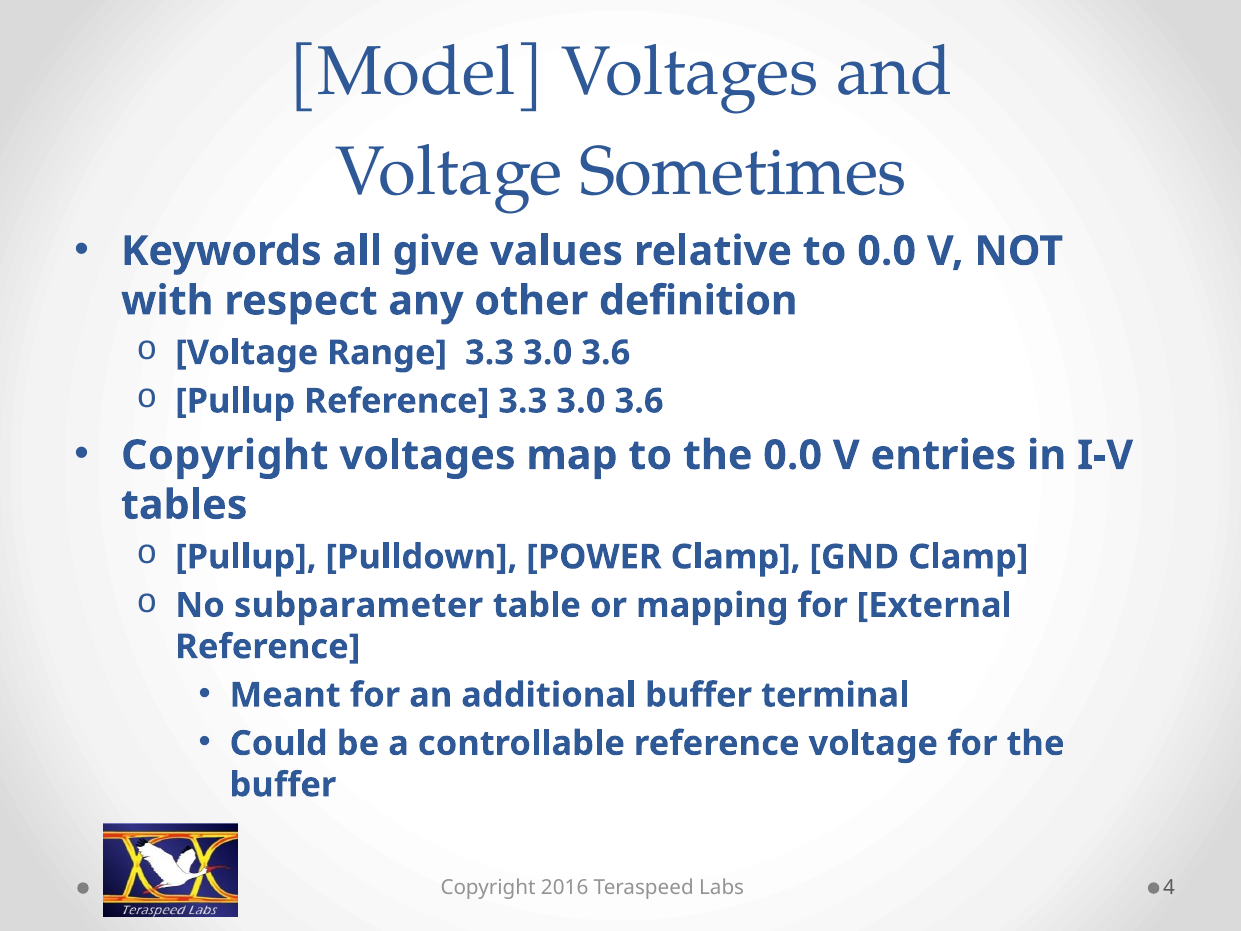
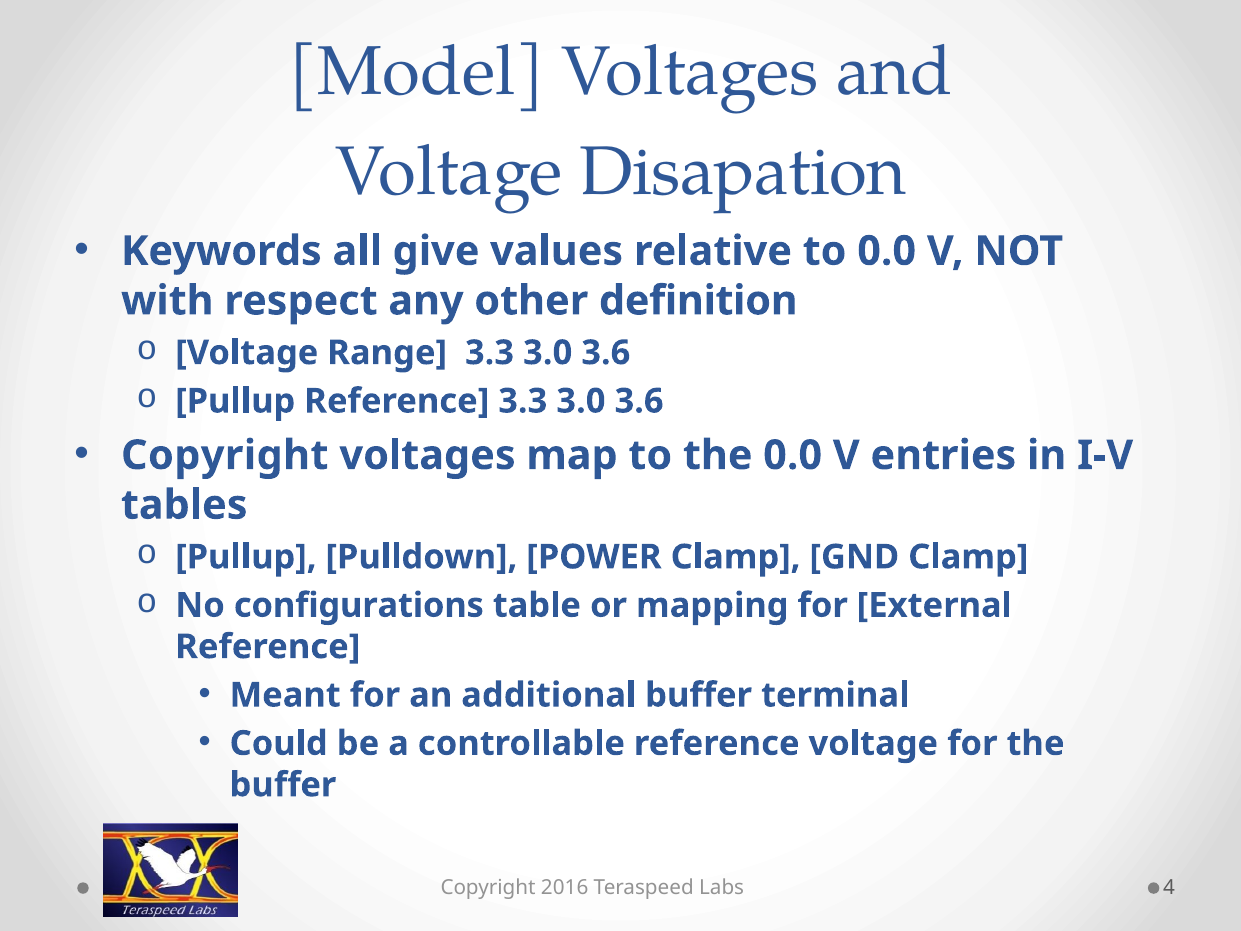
Sometimes: Sometimes -> Disapation
subparameter: subparameter -> configurations
